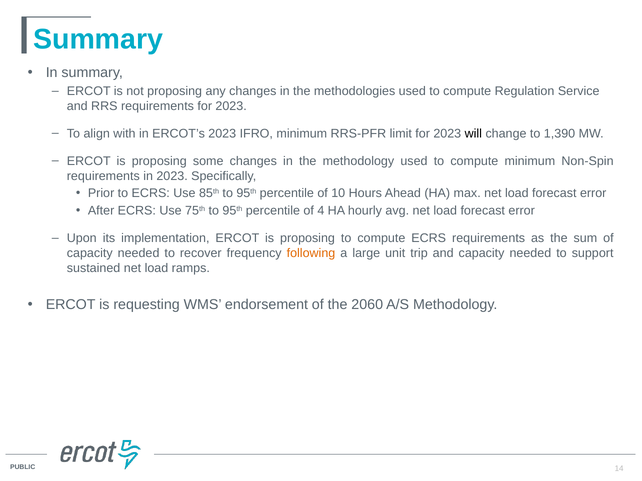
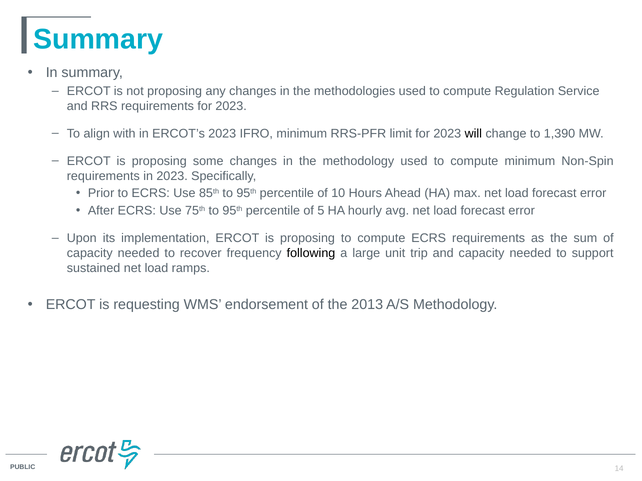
4: 4 -> 5
following colour: orange -> black
2060: 2060 -> 2013
